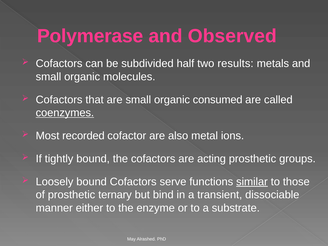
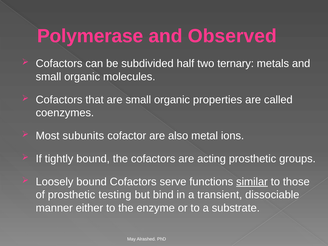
results: results -> ternary
consumed: consumed -> properties
coenzymes underline: present -> none
recorded: recorded -> subunits
ternary: ternary -> testing
